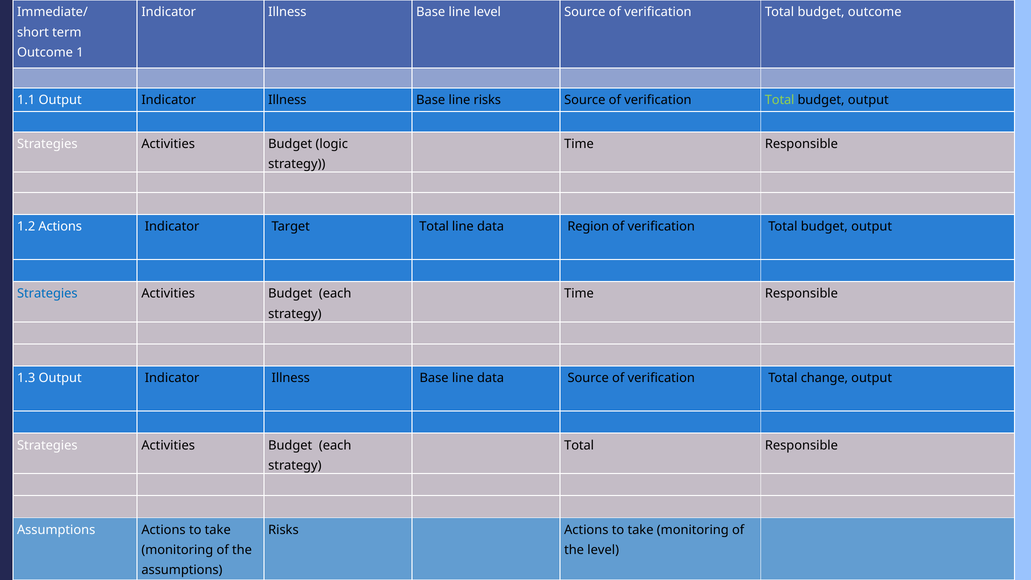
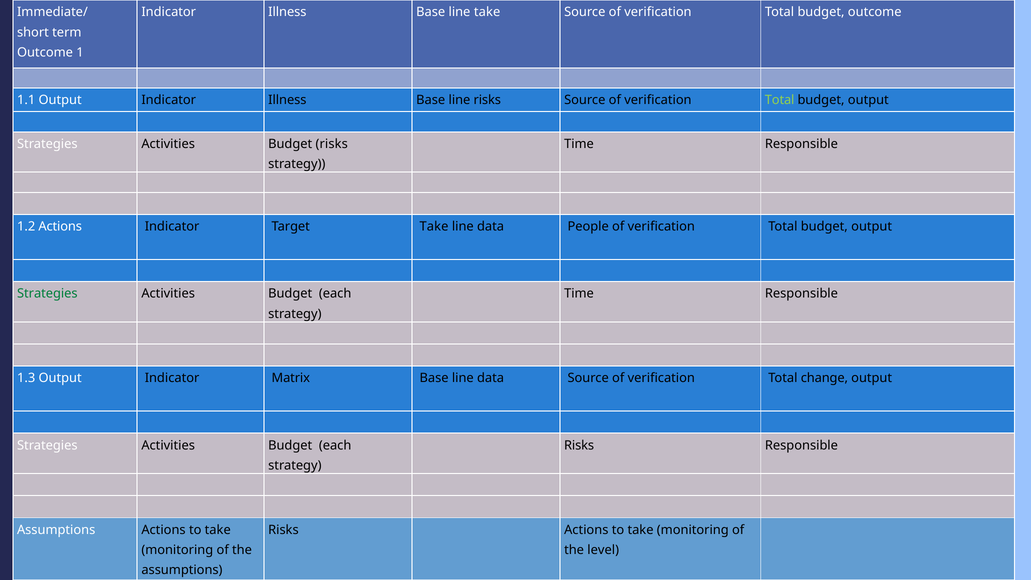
line level: level -> take
Budget logic: logic -> risks
Target Total: Total -> Take
Region: Region -> People
Strategies at (47, 294) colour: blue -> green
1.3 Output Indicator Illness: Illness -> Matrix
Total at (579, 445): Total -> Risks
